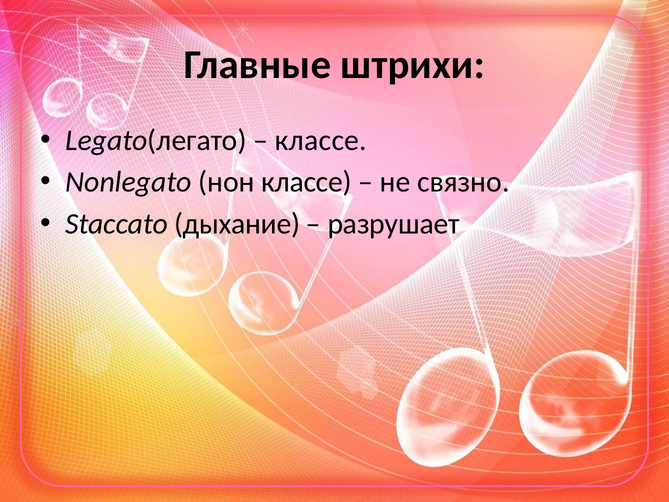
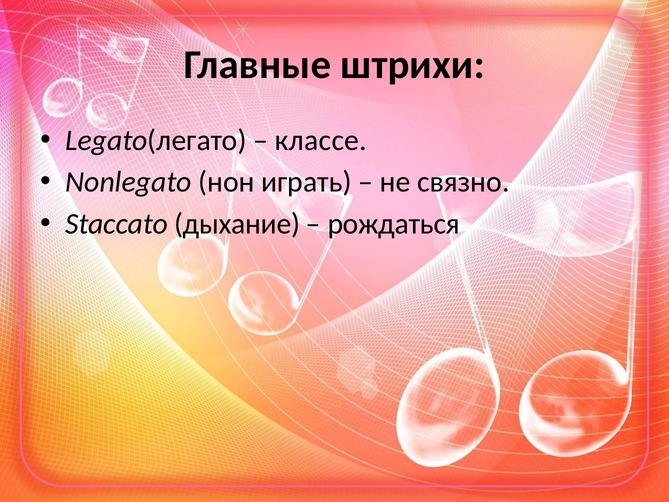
нон классе: классе -> играть
разрушает: разрушает -> рождаться
